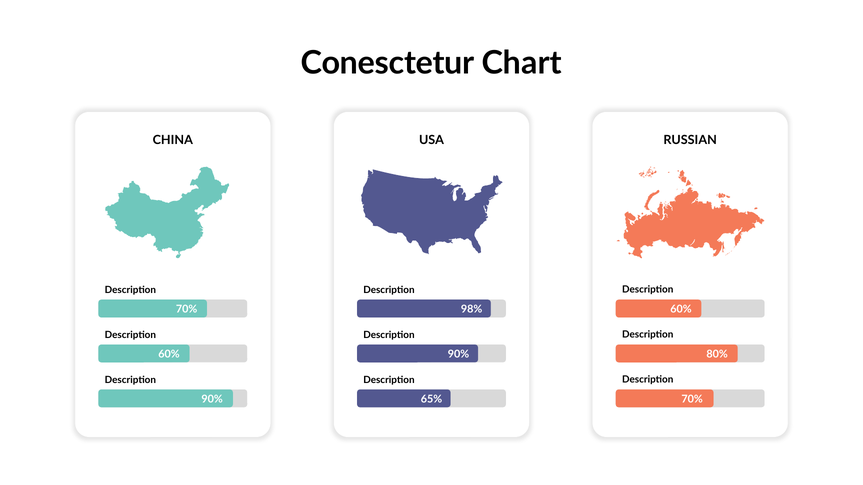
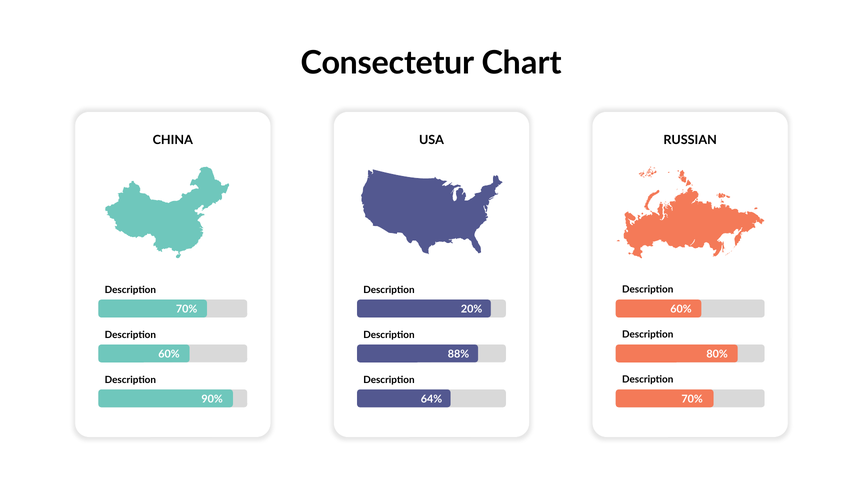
Conesctetur: Conesctetur -> Consectetur
98%: 98% -> 20%
60% 90%: 90% -> 88%
65%: 65% -> 64%
